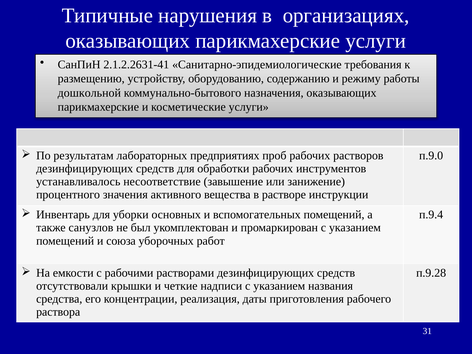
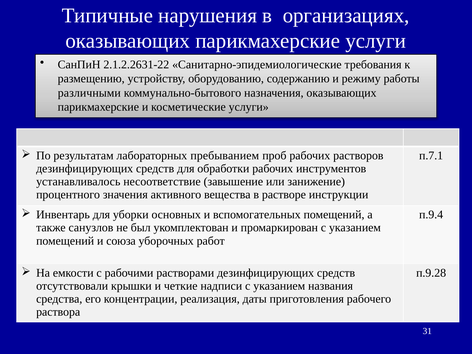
2.1.2.2631-41: 2.1.2.2631-41 -> 2.1.2.2631-22
дошкольной: дошкольной -> различными
предприятиях: предприятиях -> пребыванием
п.9.0: п.9.0 -> п.7.1
